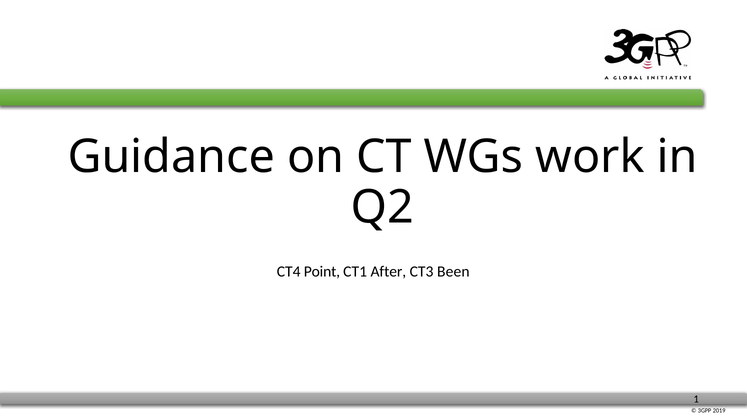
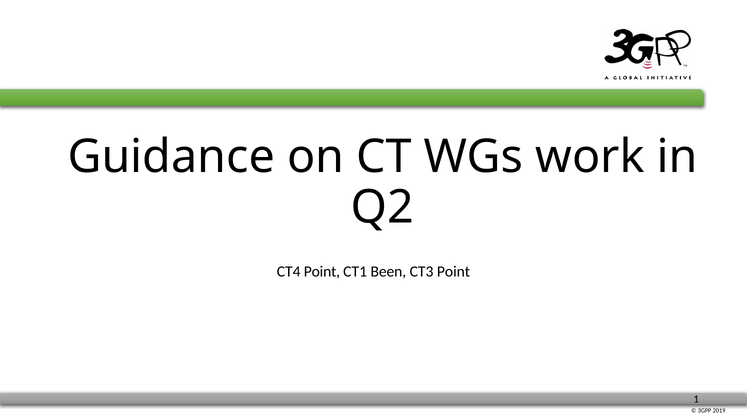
After: After -> Been
CT3 Been: Been -> Point
